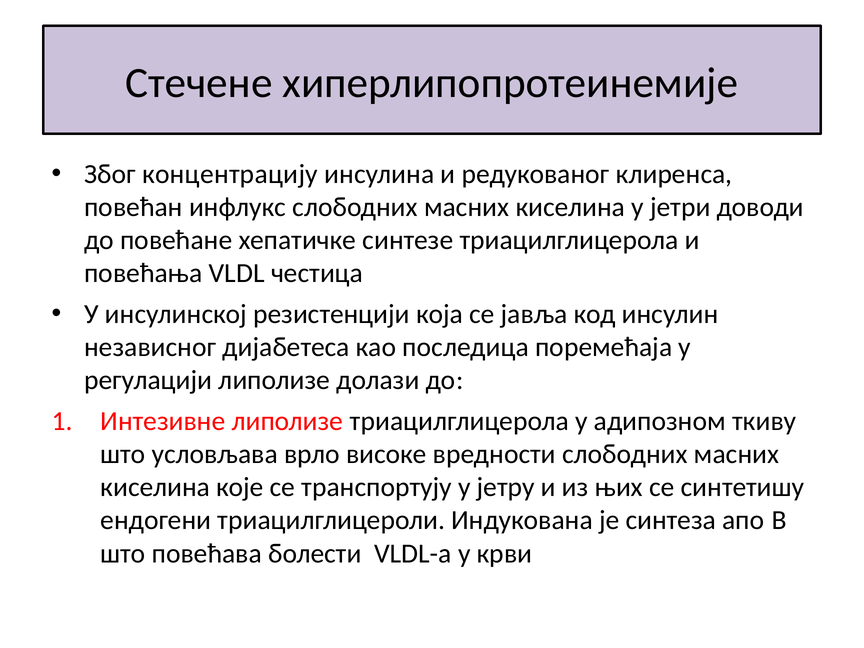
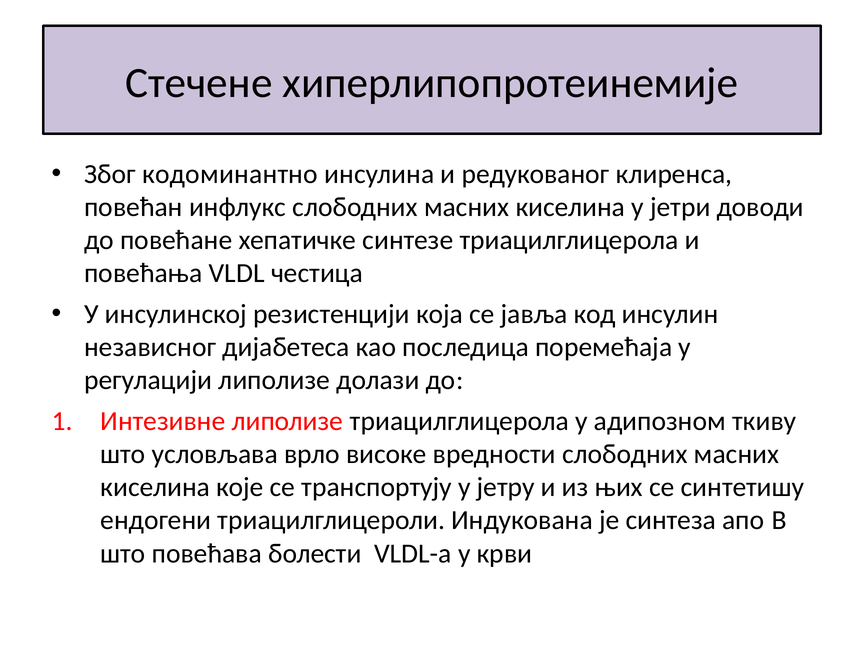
концентрацију: концентрацију -> кодоминантно
